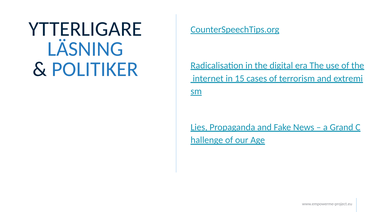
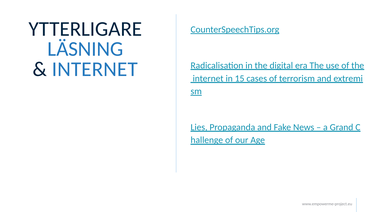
POLITIKER at (95, 69): POLITIKER -> INTERNET
